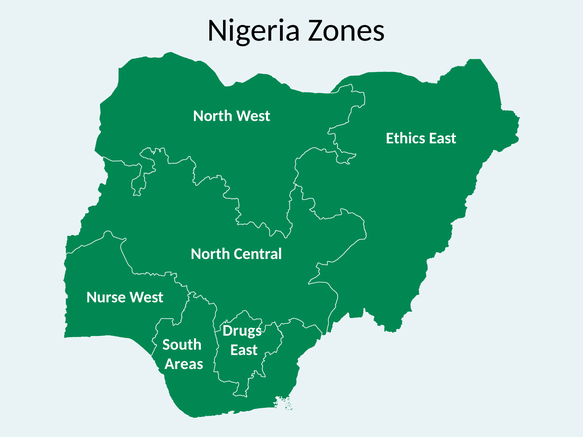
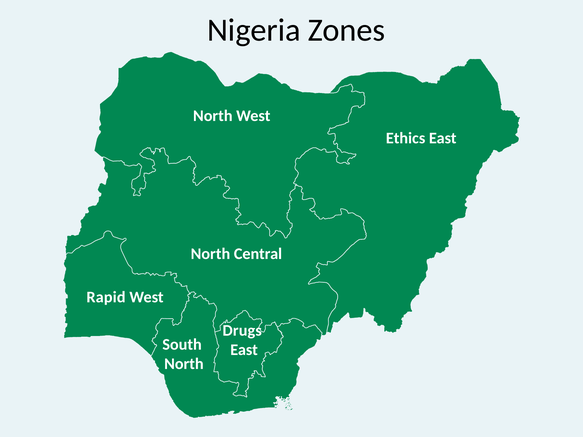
Nurse: Nurse -> Rapid
Areas at (184, 364): Areas -> North
